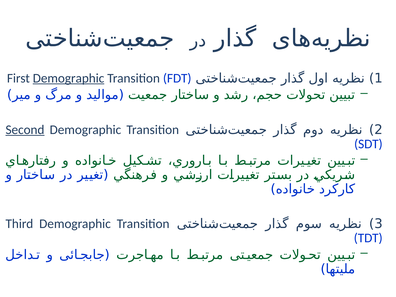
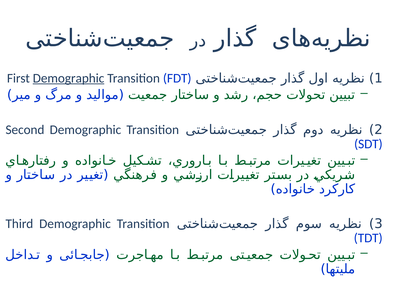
Second underline: present -> none
